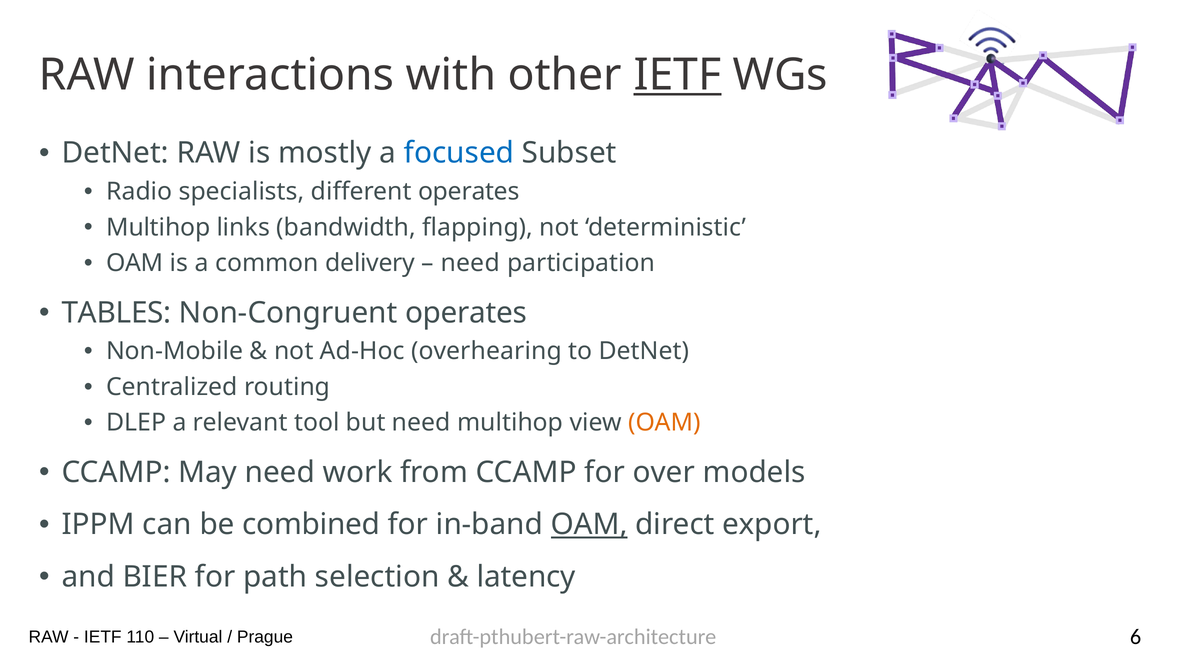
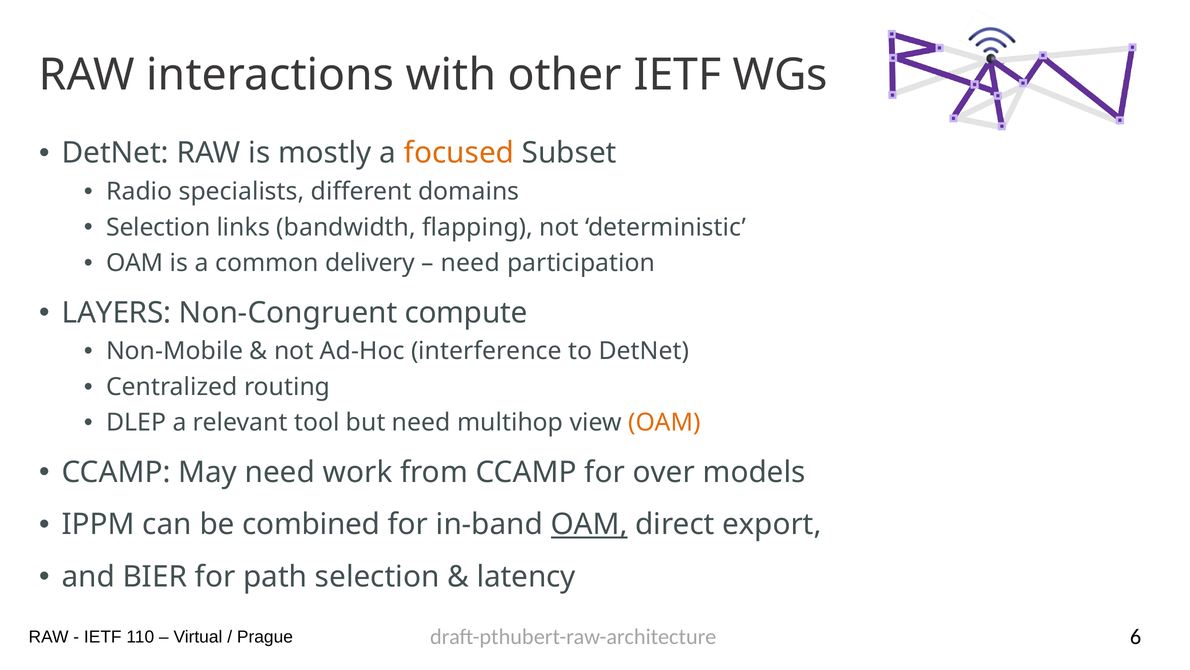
IETF at (677, 75) underline: present -> none
focused colour: blue -> orange
different operates: operates -> domains
Multihop at (158, 227): Multihop -> Selection
TABLES: TABLES -> LAYERS
Non-Congruent operates: operates -> compute
overhearing: overhearing -> interference
